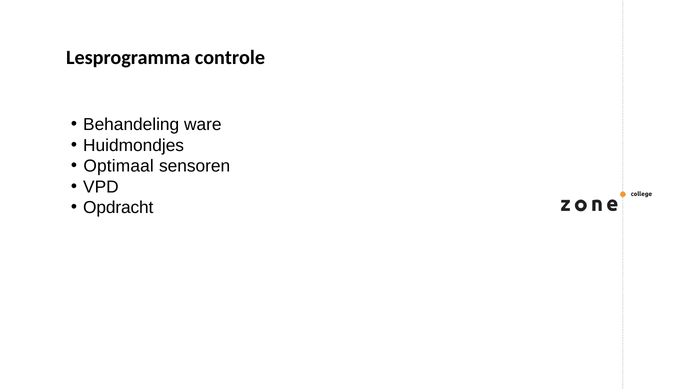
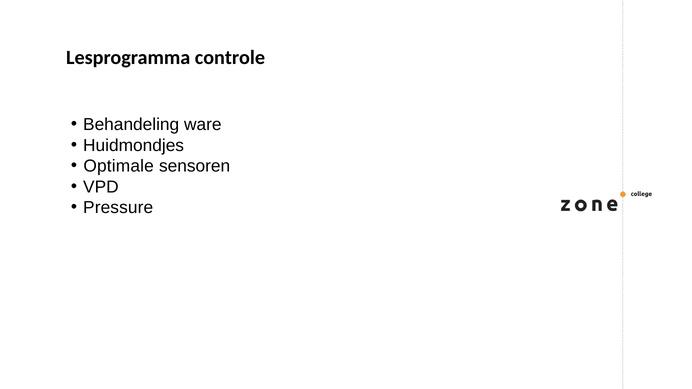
Optimaal: Optimaal -> Optimale
Opdracht: Opdracht -> Pressure
